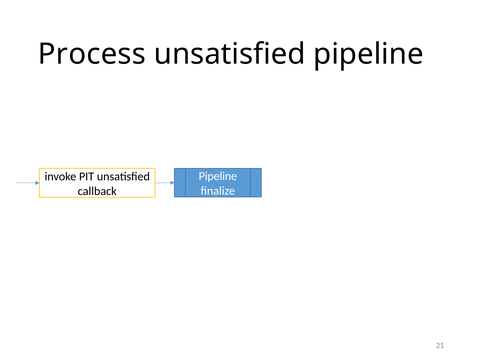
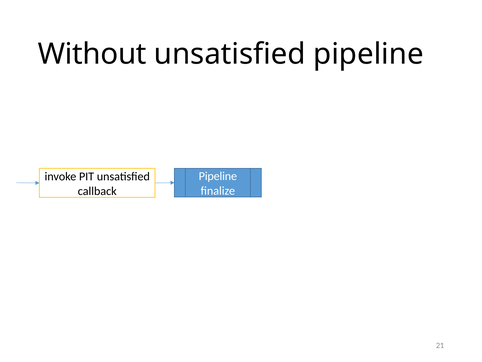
Process: Process -> Without
